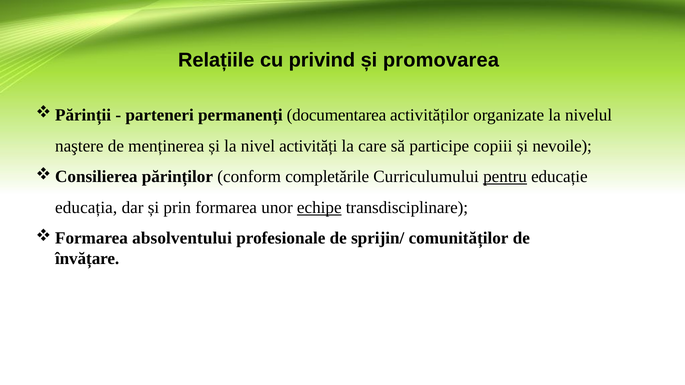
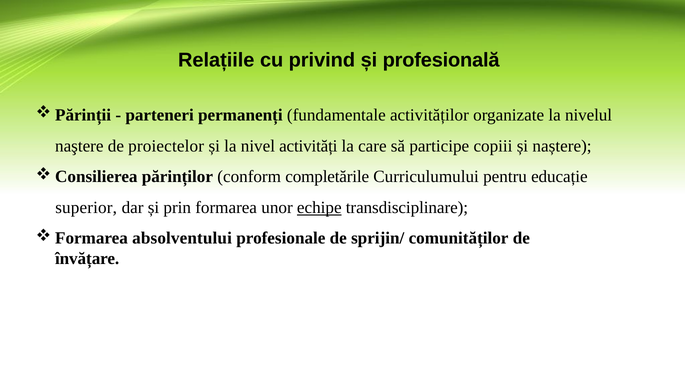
promovarea: promovarea -> profesională
documentarea: documentarea -> fundamentale
menținerea: menținerea -> proiectelor
nevoile: nevoile -> naștere
pentru underline: present -> none
educația: educația -> superior
